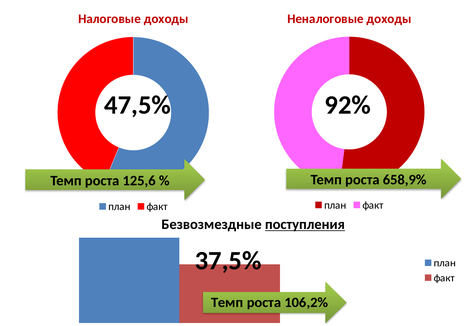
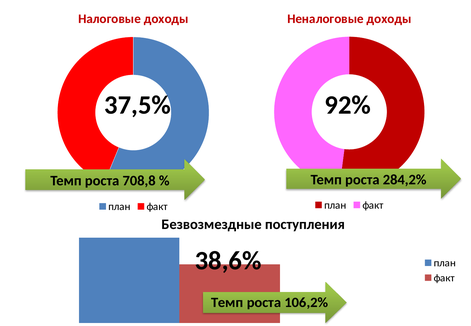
47,5%: 47,5% -> 37,5%
658,9%: 658,9% -> 284,2%
125,6: 125,6 -> 708,8
поступления underline: present -> none
37,5%: 37,5% -> 38,6%
